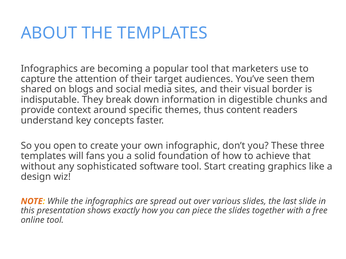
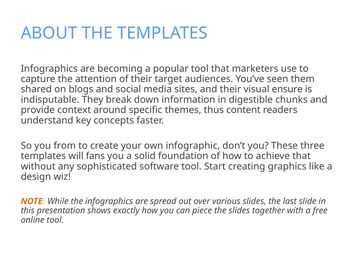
border: border -> ensure
open: open -> from
